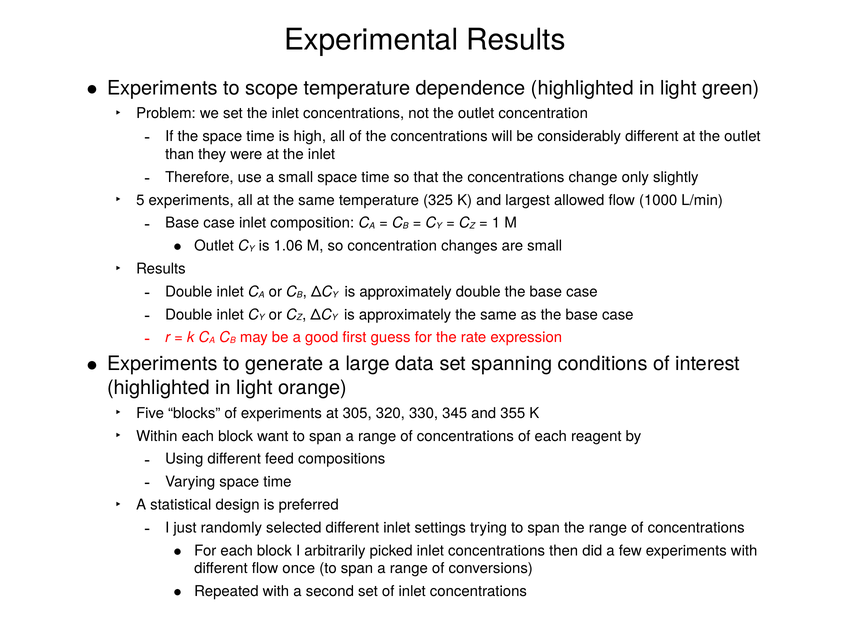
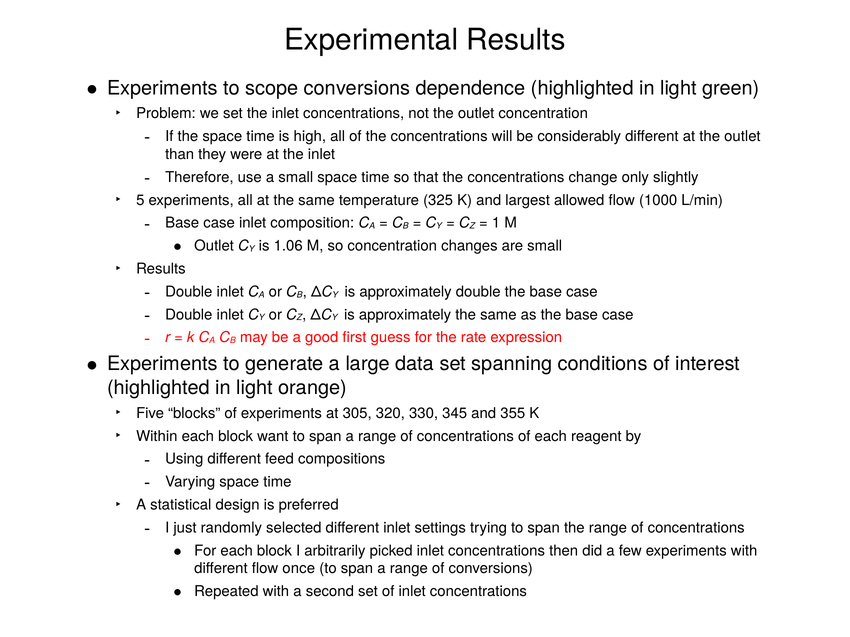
scope temperature: temperature -> conversions
